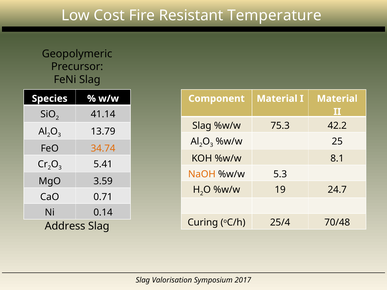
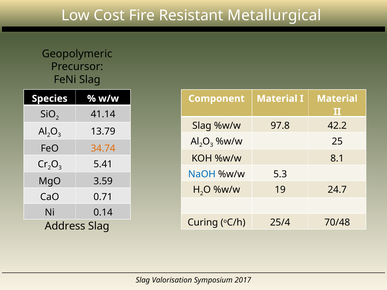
Temperature: Temperature -> Metallurgical
75.3: 75.3 -> 97.8
NaOH colour: orange -> blue
